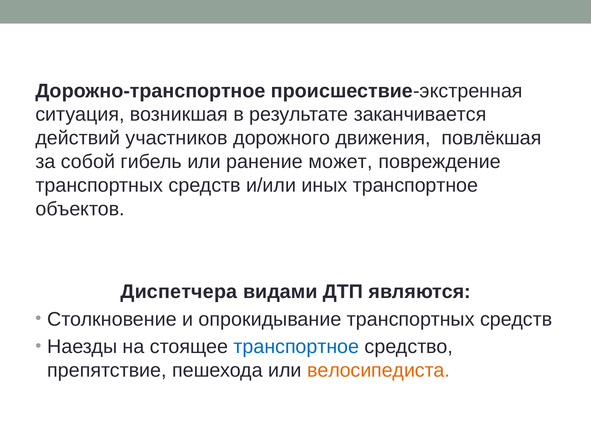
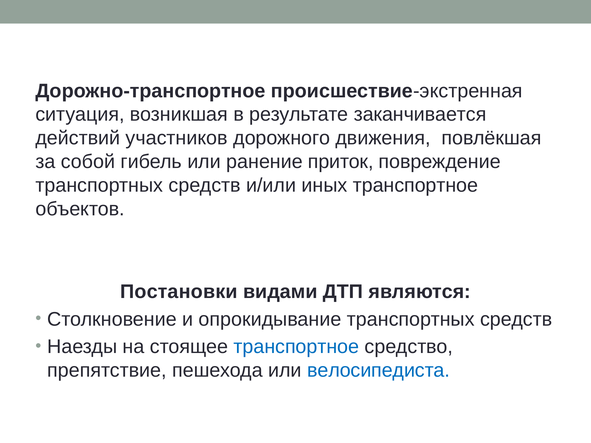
может: может -> приток
Диспетчера: Диспетчера -> Постановки
велосипедиста colour: orange -> blue
